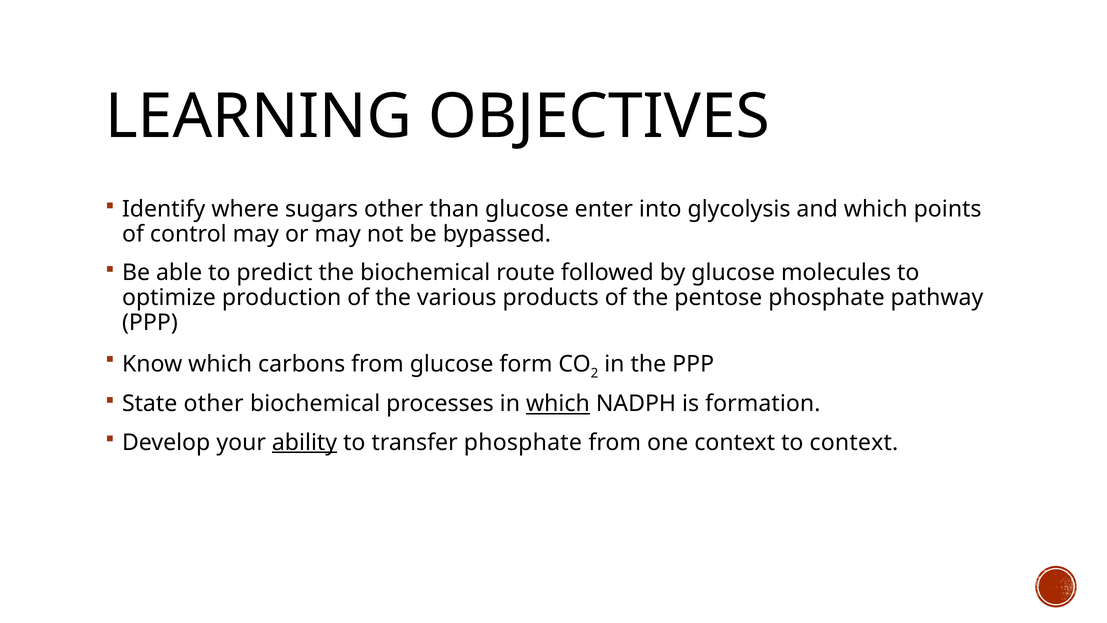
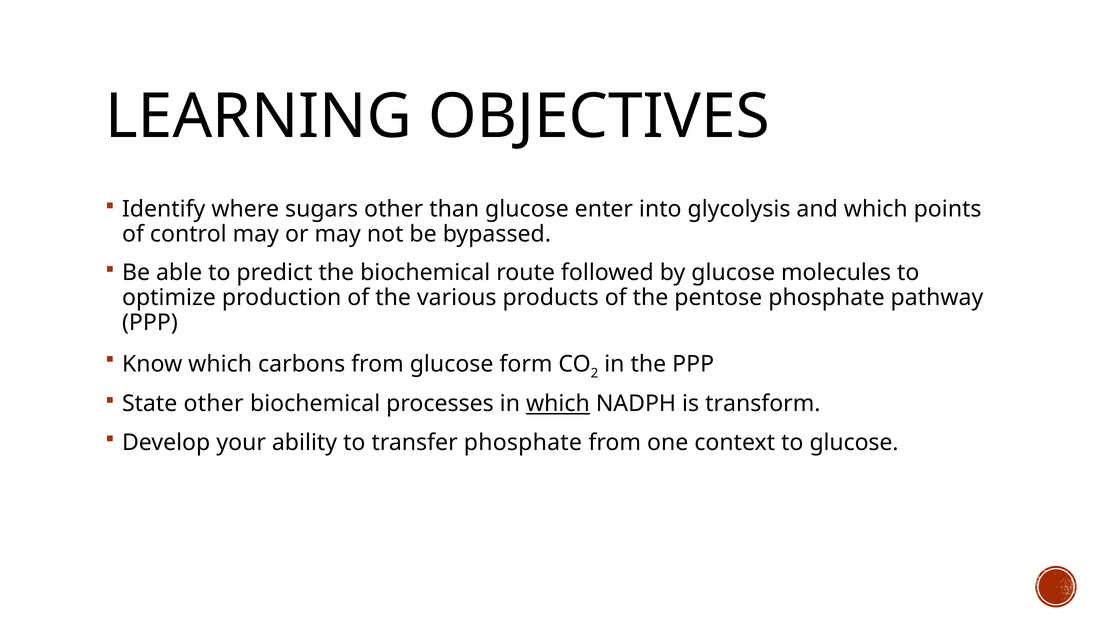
formation: formation -> transform
ability underline: present -> none
to context: context -> glucose
